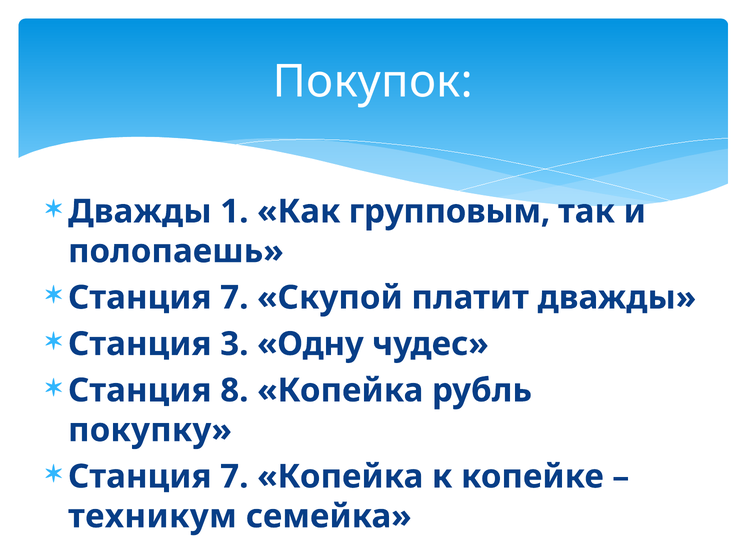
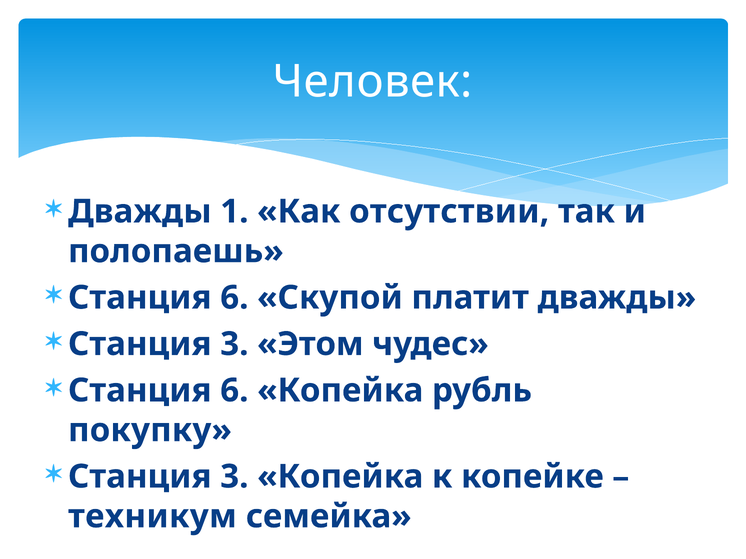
Покупок: Покупок -> Человек
групповым: групповым -> отсутствии
7 at (234, 298): 7 -> 6
Одну: Одну -> Этом
8 at (234, 391): 8 -> 6
7 at (234, 477): 7 -> 3
